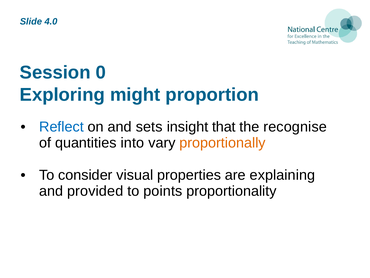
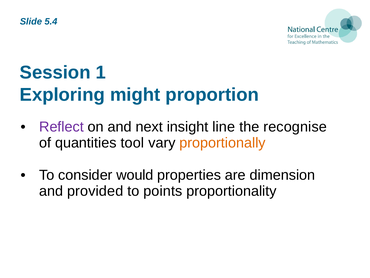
4.0: 4.0 -> 5.4
0: 0 -> 1
Reflect colour: blue -> purple
sets: sets -> next
that: that -> line
into: into -> tool
visual: visual -> would
explaining: explaining -> dimension
